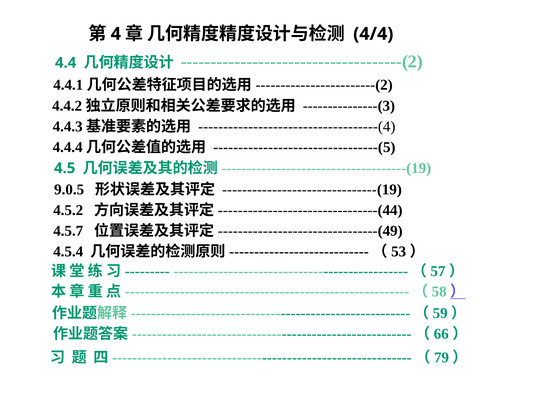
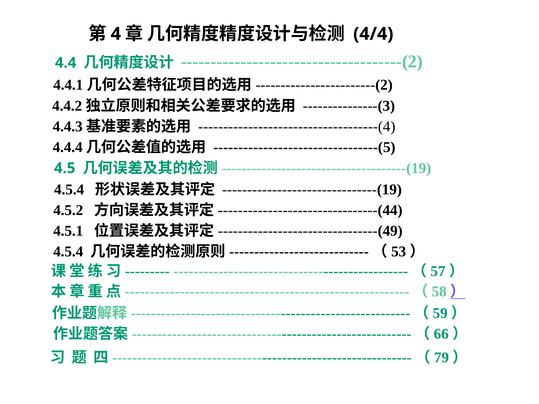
9.0.5 at (69, 190): 9.0.5 -> 4.5.4
4.5.7: 4.5.7 -> 4.5.1
